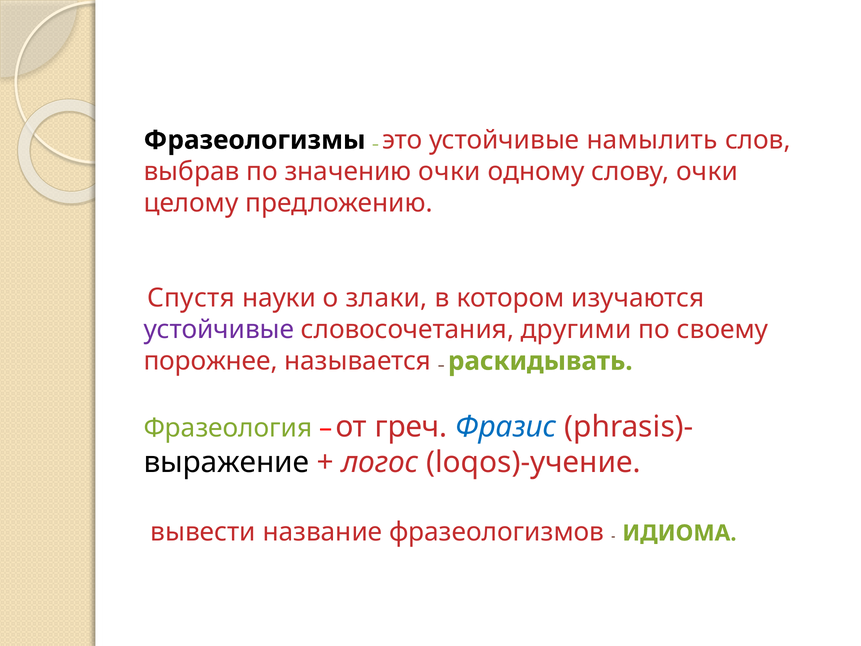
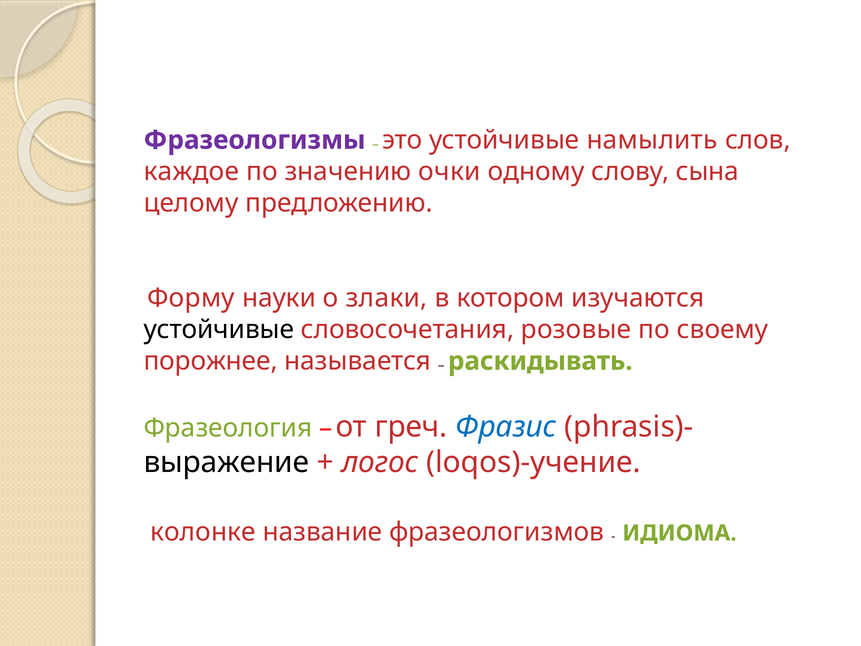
Фразеологизмы colour: black -> purple
выбрав: выбрав -> каждое
слову очки: очки -> сына
Спустя: Спустя -> Форму
устойчивые at (219, 329) colour: purple -> black
другими: другими -> розовые
вывести: вывести -> колонке
